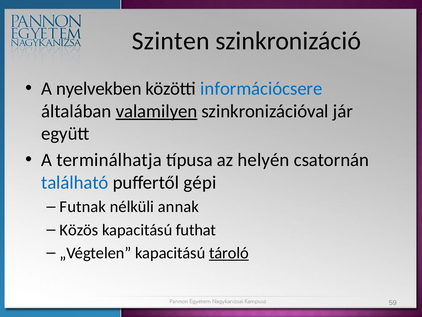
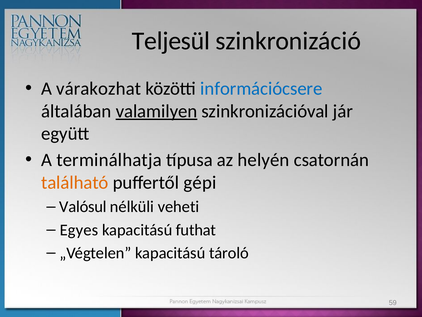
Szinten: Szinten -> Teljesül
nyelvekben: nyelvekben -> várakozhat
található colour: blue -> orange
Futnak: Futnak -> Valósul
annak: annak -> veheti
Közös: Közös -> Egyes
tároló underline: present -> none
